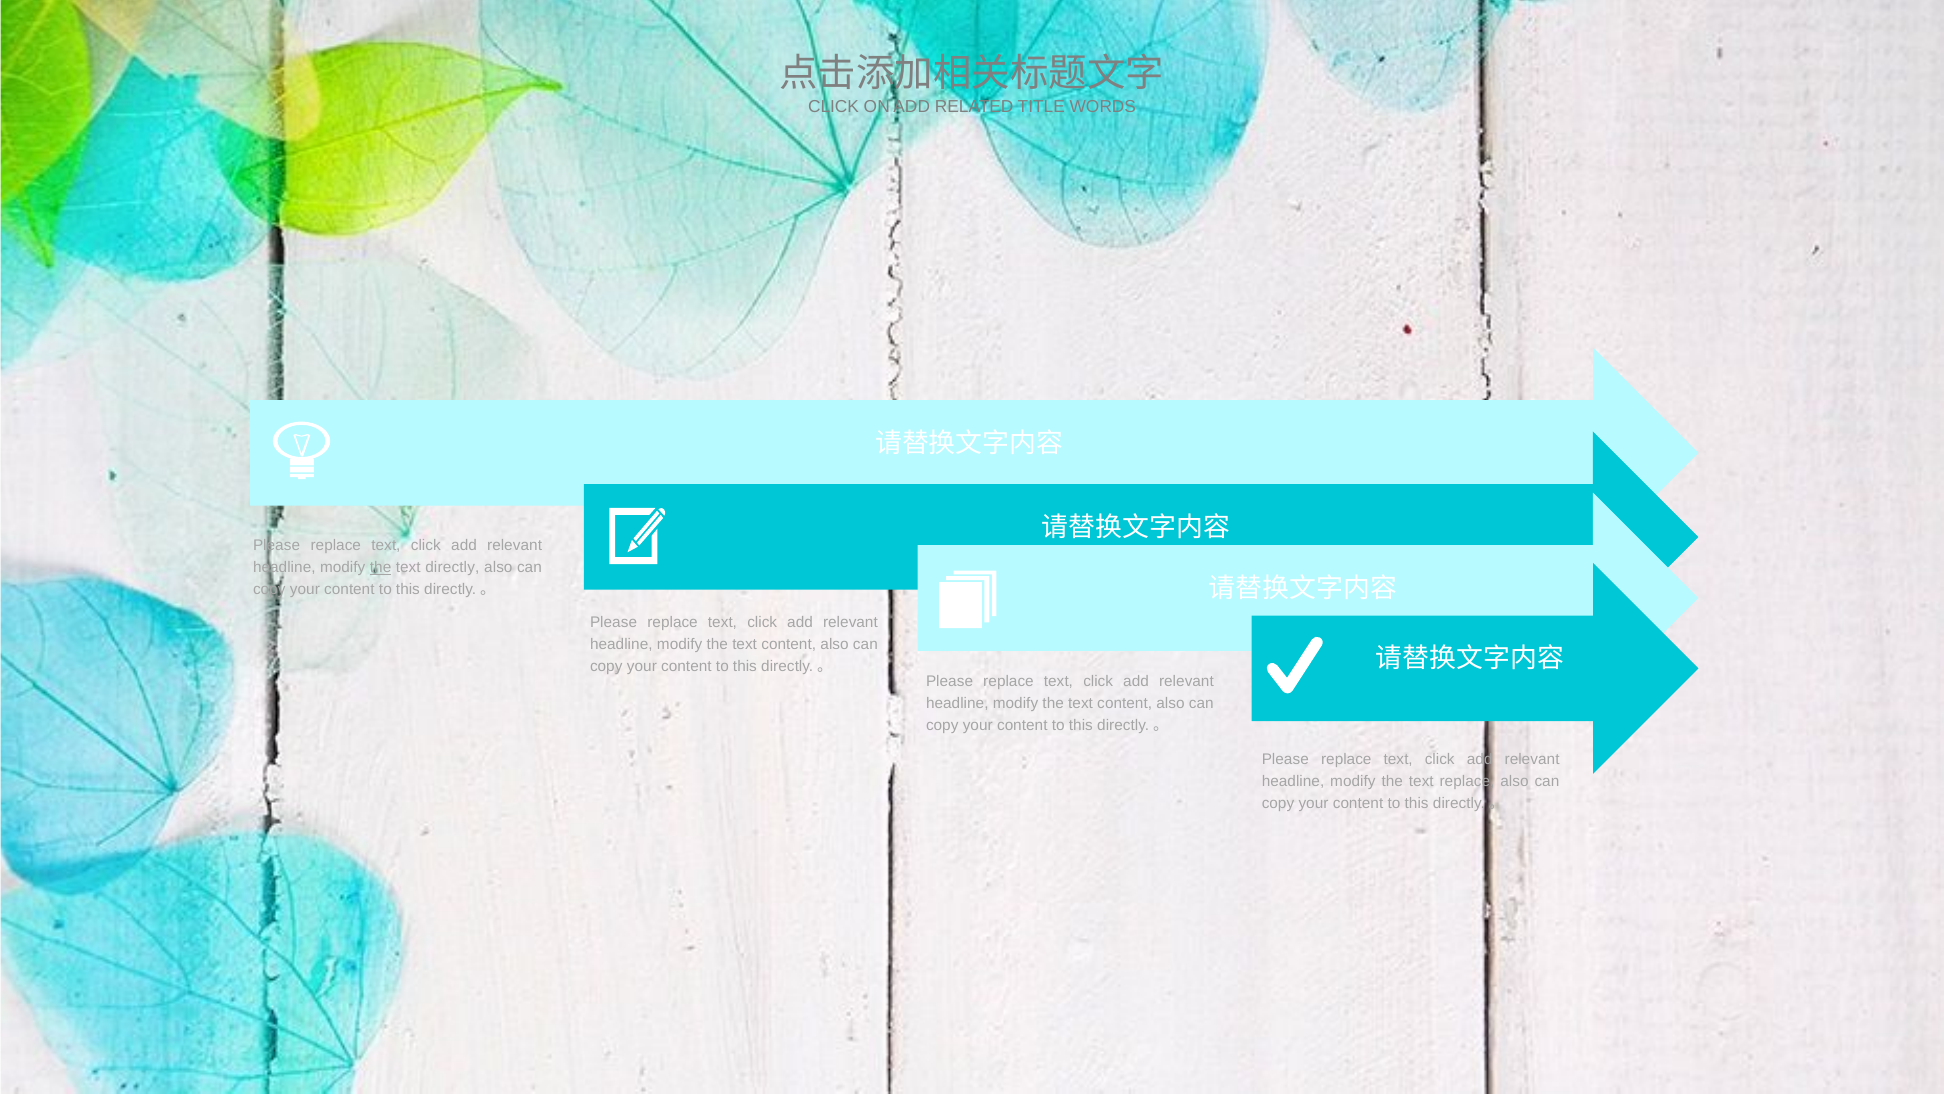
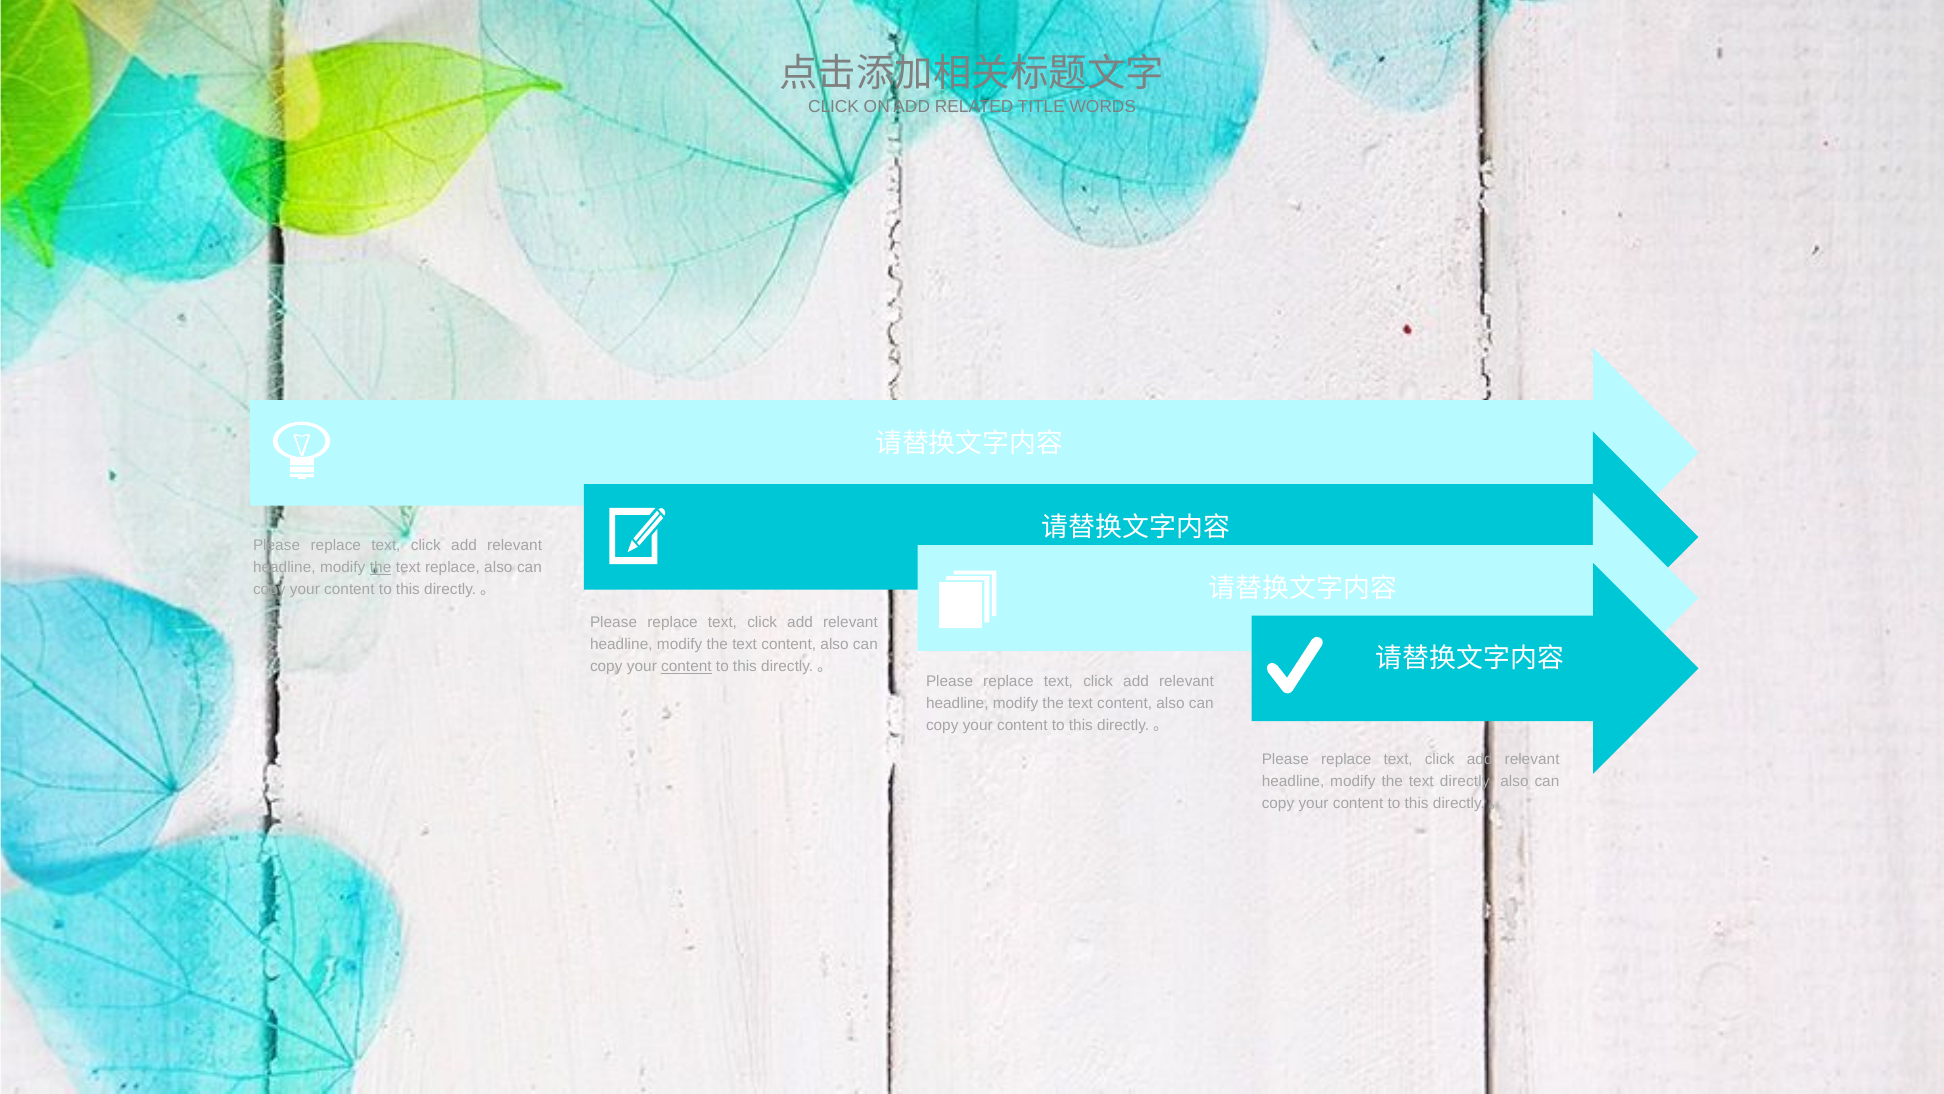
text directly: directly -> replace
content at (686, 667) underline: none -> present
text replace: replace -> directly
